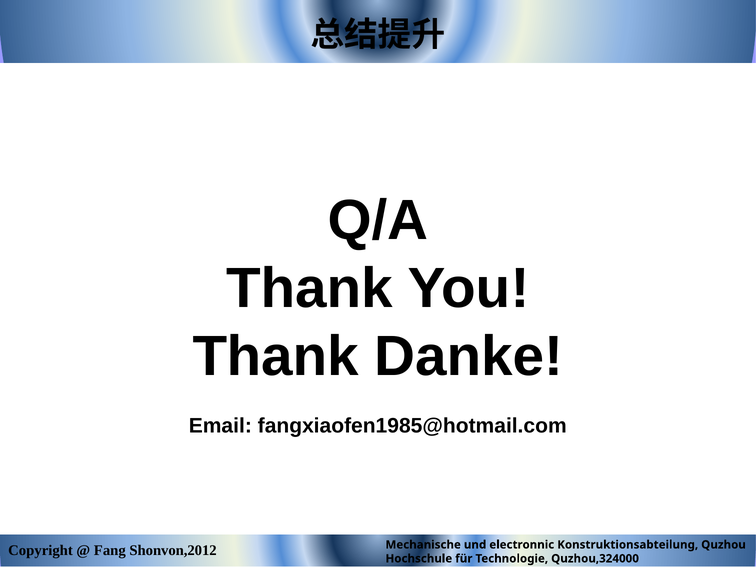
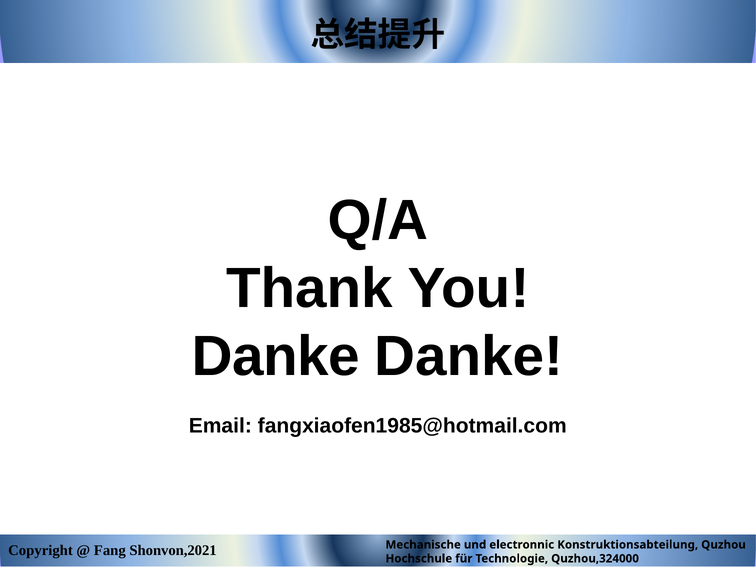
Thank at (276, 357): Thank -> Danke
Shonvon,2012: Shonvon,2012 -> Shonvon,2021
